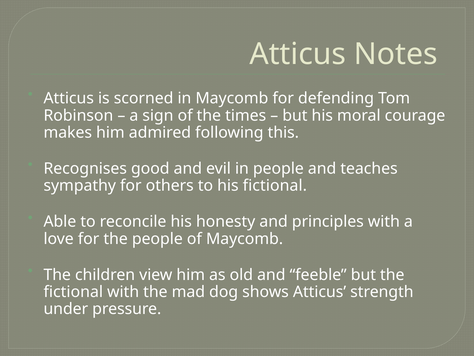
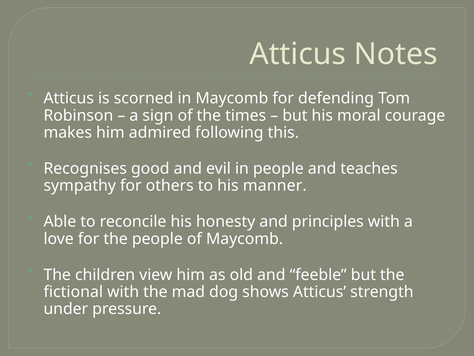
his fictional: fictional -> manner
